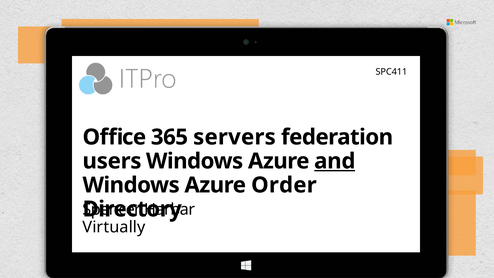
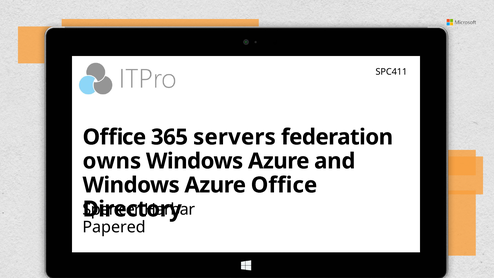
users: users -> owns
and underline: present -> none
Azure Order: Order -> Office
Virtually: Virtually -> Papered
